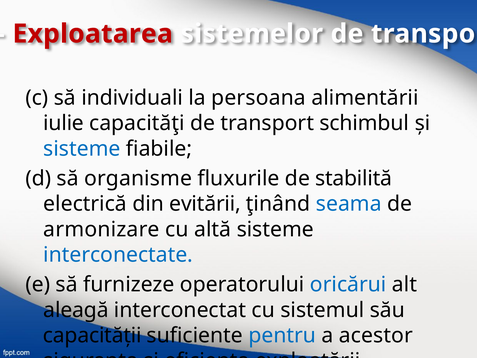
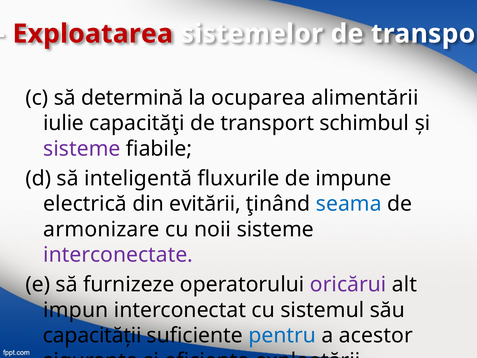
individuali: individuali -> determină
persoana: persoana -> ocuparea
sisteme at (82, 149) colour: blue -> purple
organisme: organisme -> inteligentă
stabilită: stabilită -> impune
altă: altă -> noii
interconectate colour: blue -> purple
oricărui colour: blue -> purple
aleagă: aleagă -> impun
